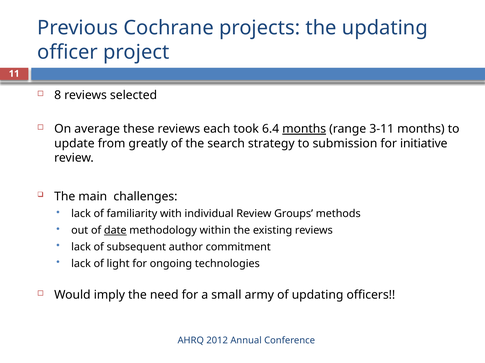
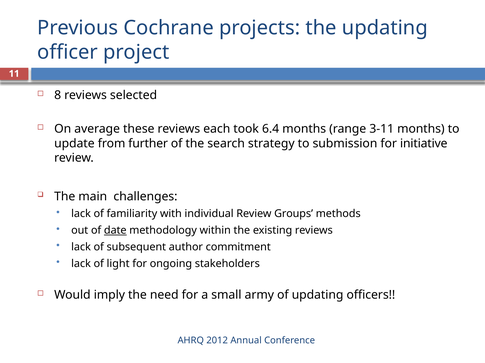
months at (304, 129) underline: present -> none
greatly: greatly -> further
technologies: technologies -> stakeholders
